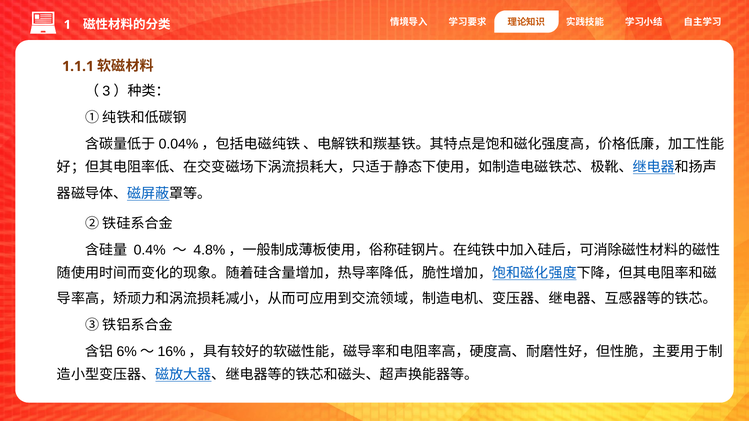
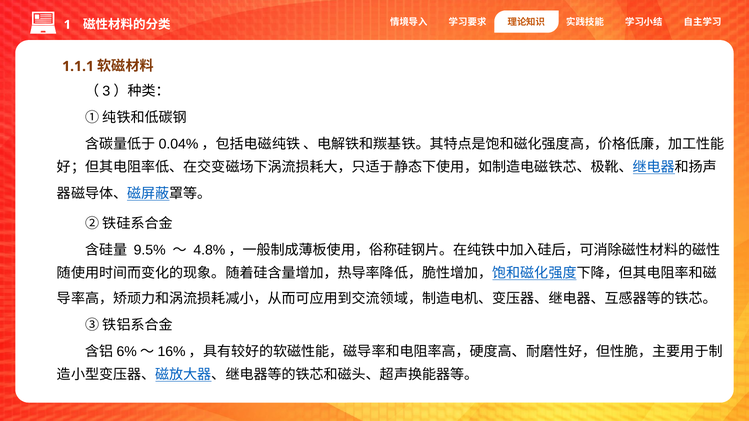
0.4%: 0.4% -> 9.5%
